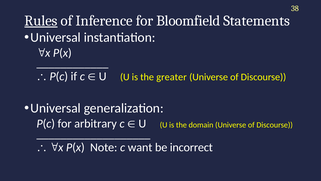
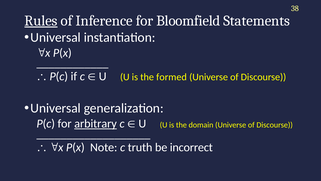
greater: greater -> formed
arbitrary underline: none -> present
want: want -> truth
